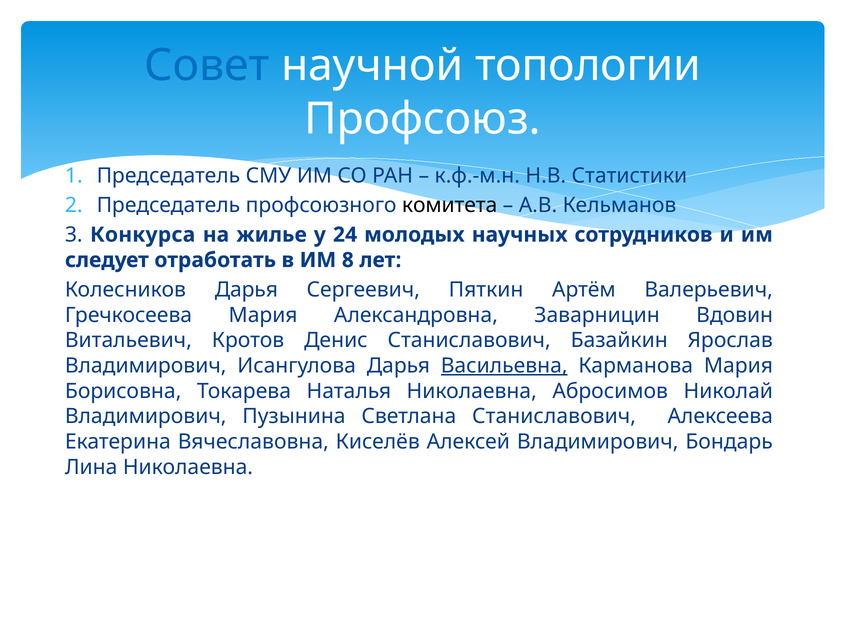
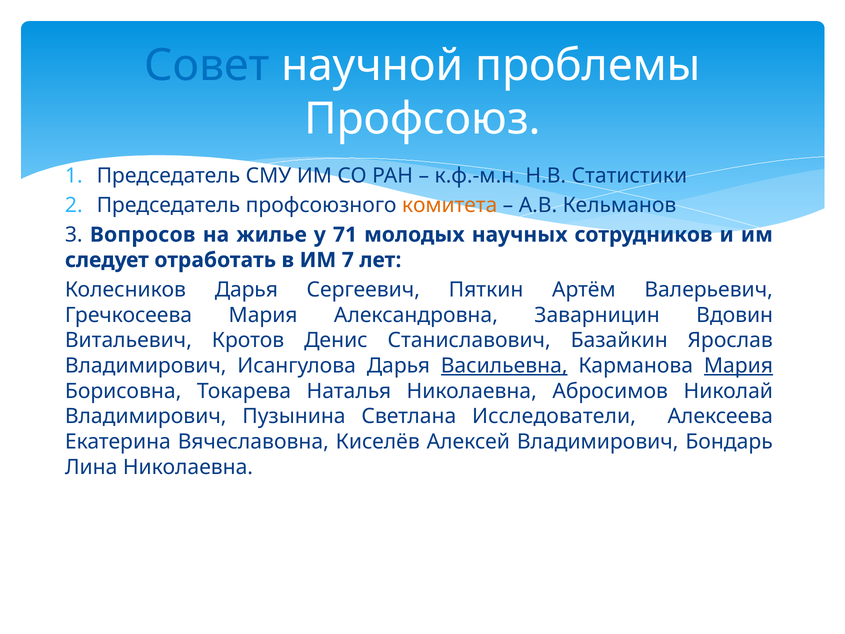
топологии: топологии -> проблемы
комитета colour: black -> orange
Конкурса: Конкурса -> Вопросов
24: 24 -> 71
8: 8 -> 7
Мария at (738, 366) underline: none -> present
Светлана Станиславович: Станиславович -> Исследователи
